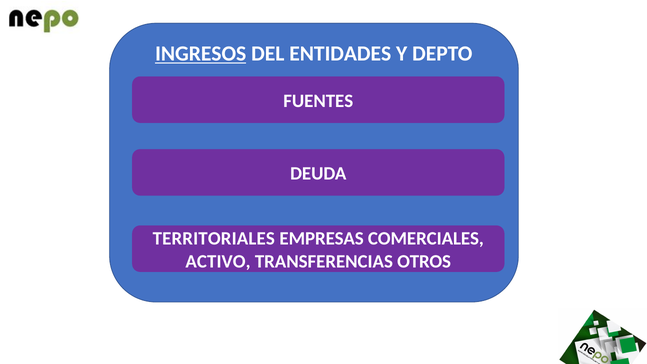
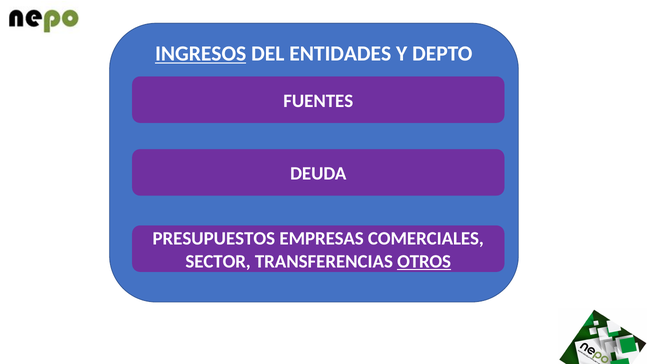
TERRITORIALES: TERRITORIALES -> PRESUPUESTOS
ACTIVO: ACTIVO -> SECTOR
OTROS underline: none -> present
